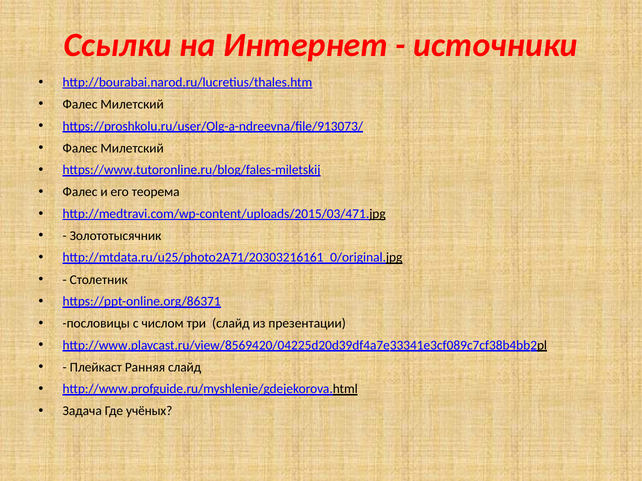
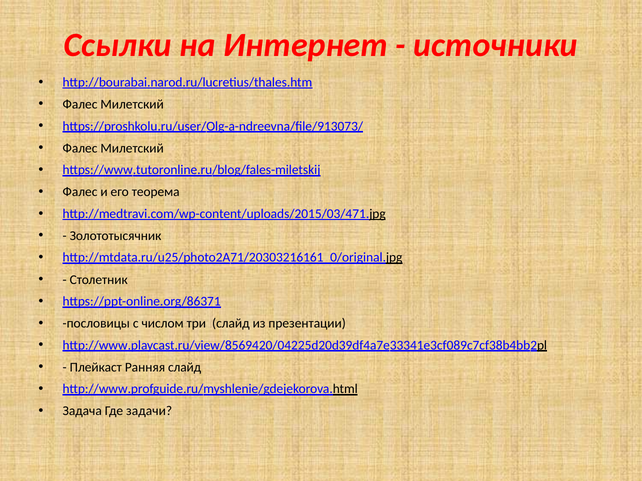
учёных: учёных -> задачи
